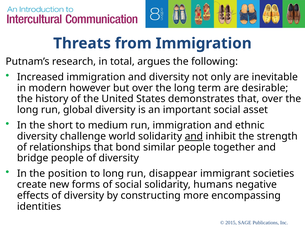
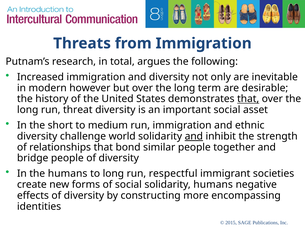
that at (248, 99) underline: none -> present
global: global -> threat
the position: position -> humans
disappear: disappear -> respectful
